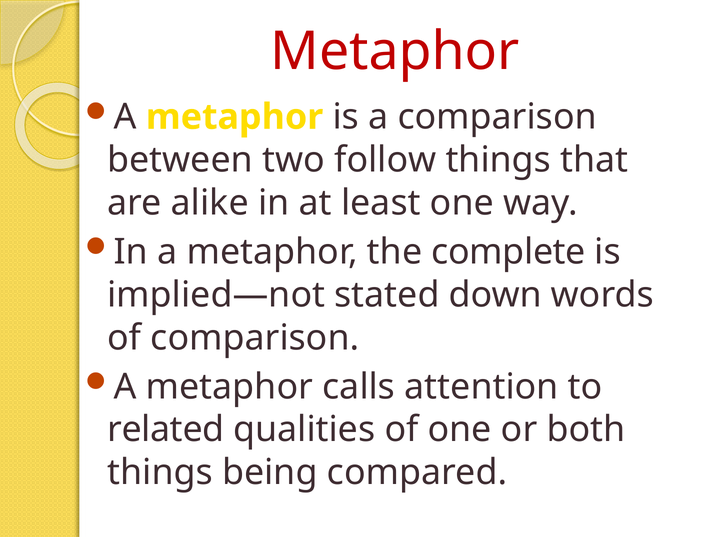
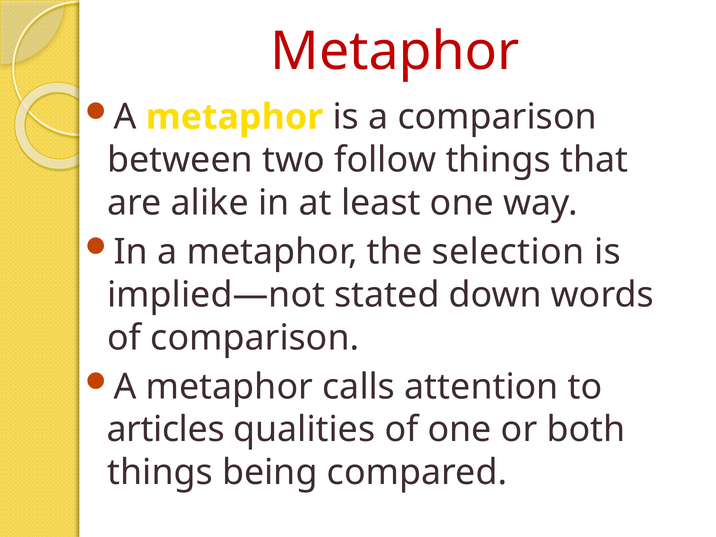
complete: complete -> selection
related: related -> articles
